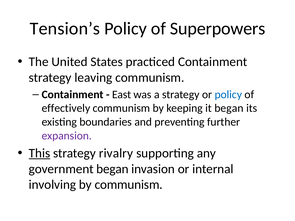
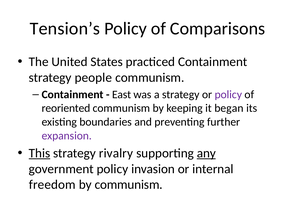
Superpowers: Superpowers -> Comparisons
leaving: leaving -> people
policy at (228, 95) colour: blue -> purple
effectively: effectively -> reoriented
any underline: none -> present
government began: began -> policy
involving: involving -> freedom
